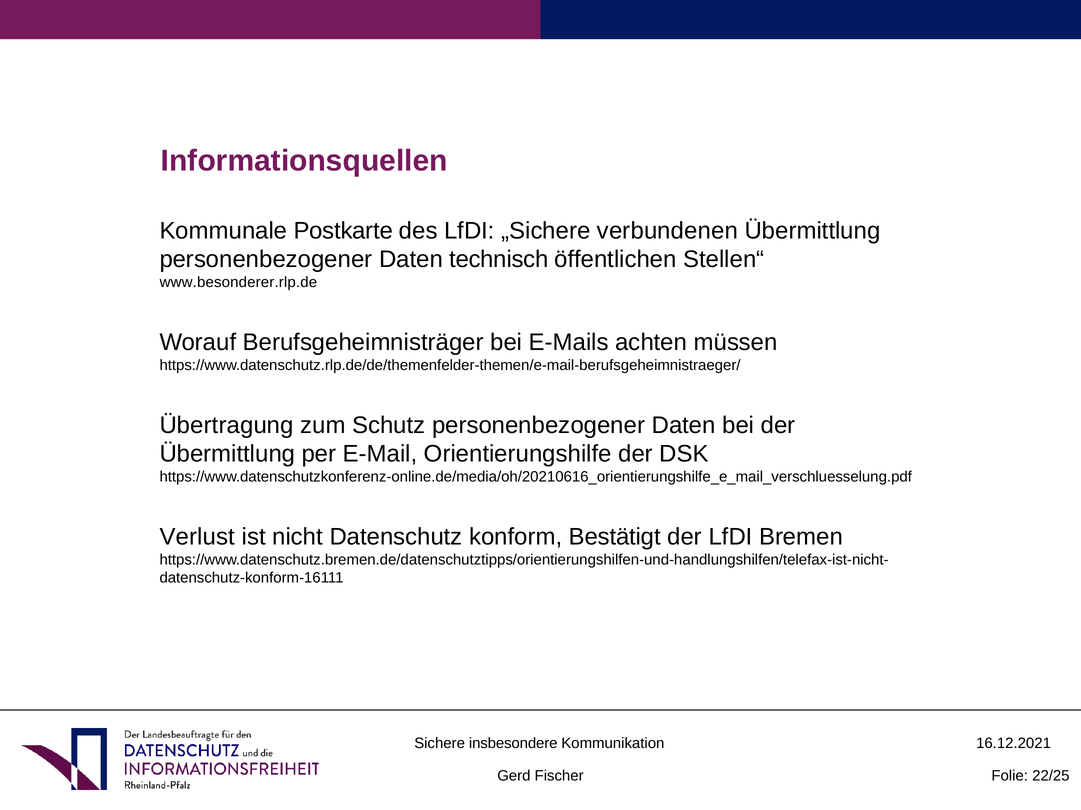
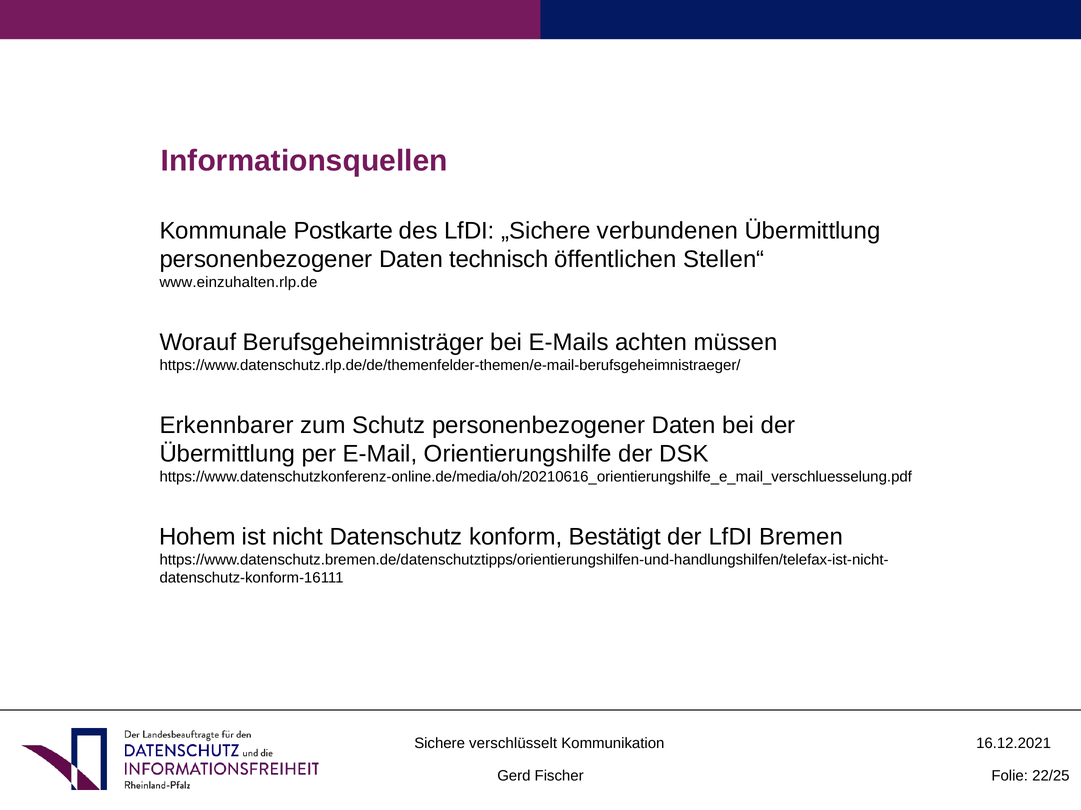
www.besonderer.rlp.de: www.besonderer.rlp.de -> www.einzuhalten.rlp.de
Übertragung: Übertragung -> Erkennbarer
Verlust: Verlust -> Hohem
insbesondere: insbesondere -> verschlüsselt
